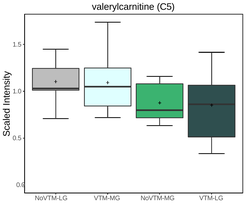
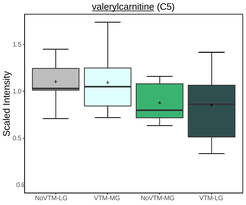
valerylcarnitine underline: none -> present
